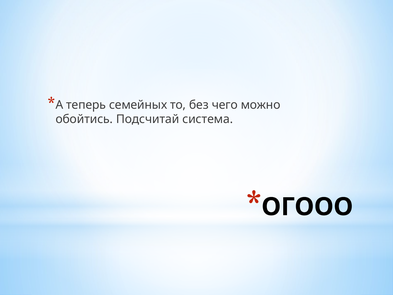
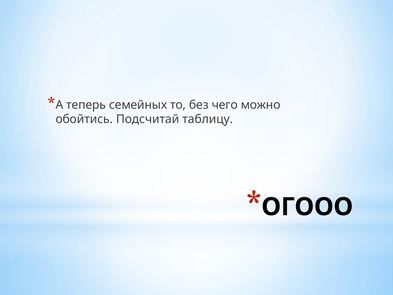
система: система -> таблицу
